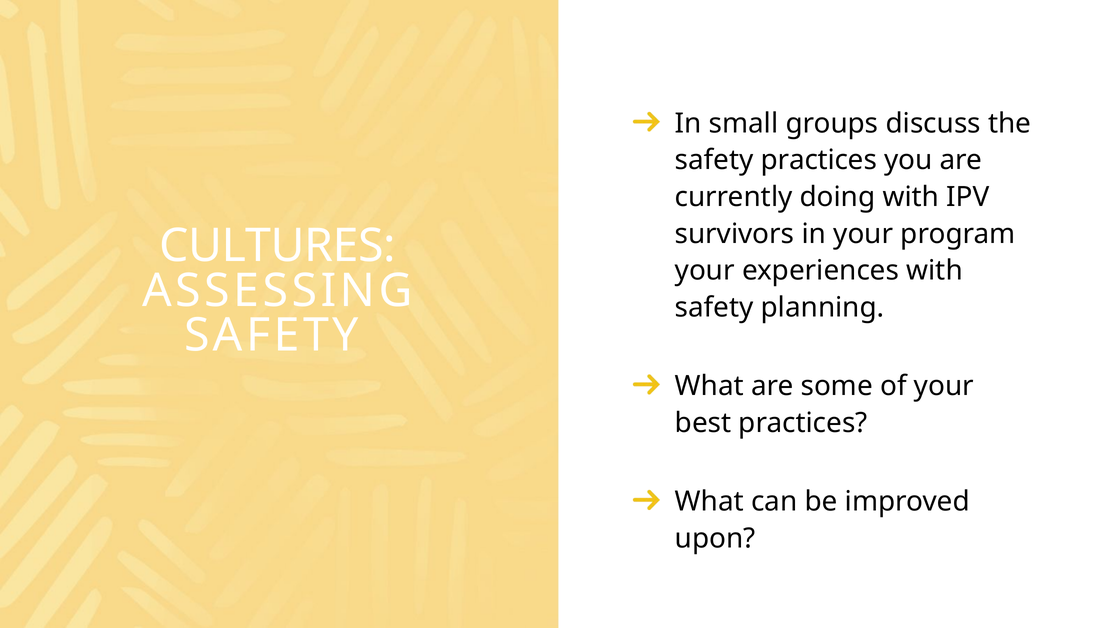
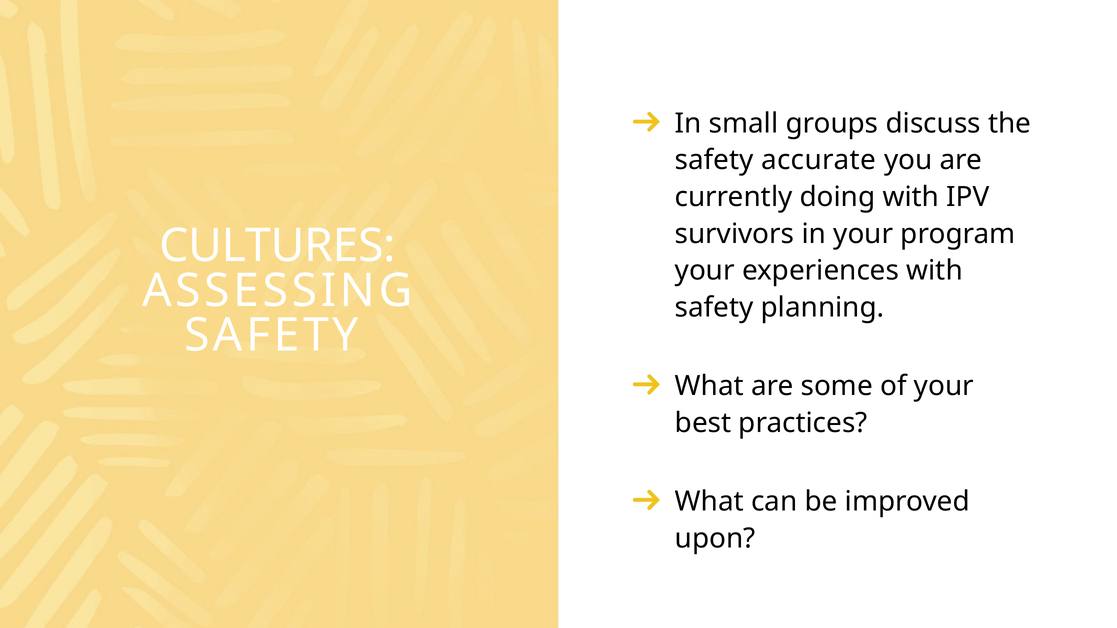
safety practices: practices -> accurate
